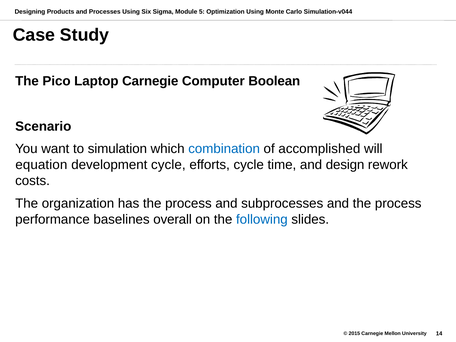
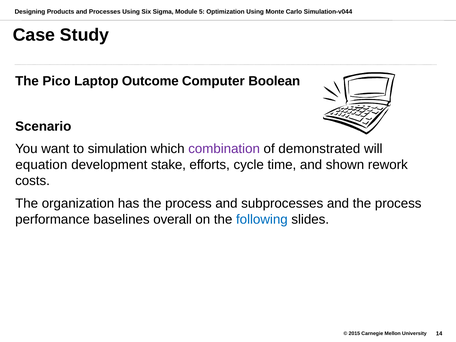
Laptop Carnegie: Carnegie -> Outcome
combination colour: blue -> purple
accomplished: accomplished -> demonstrated
development cycle: cycle -> stake
design: design -> shown
